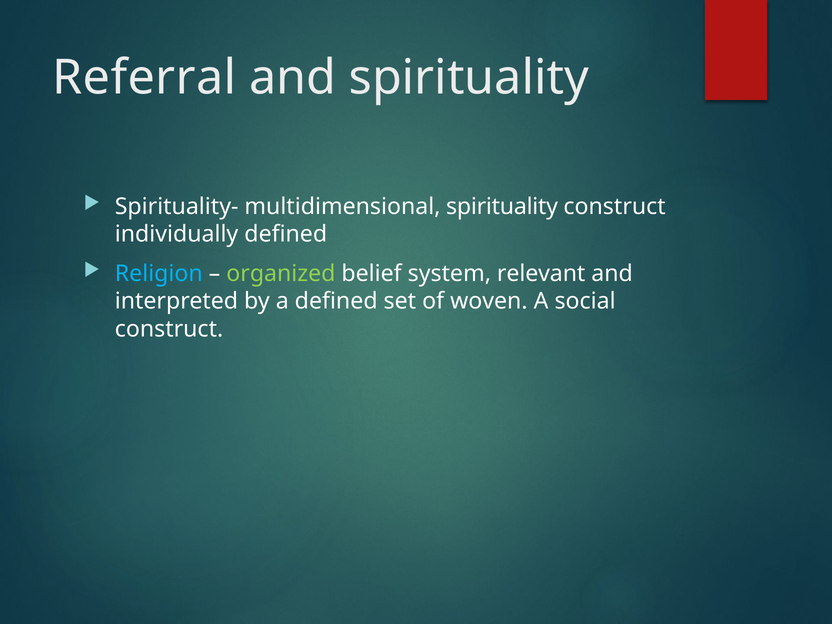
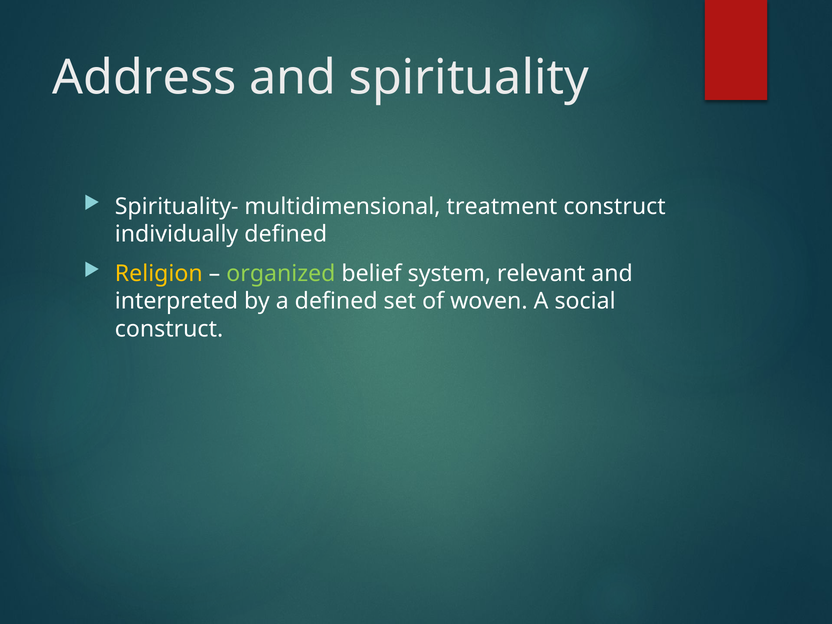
Referral: Referral -> Address
multidimensional spirituality: spirituality -> treatment
Religion colour: light blue -> yellow
